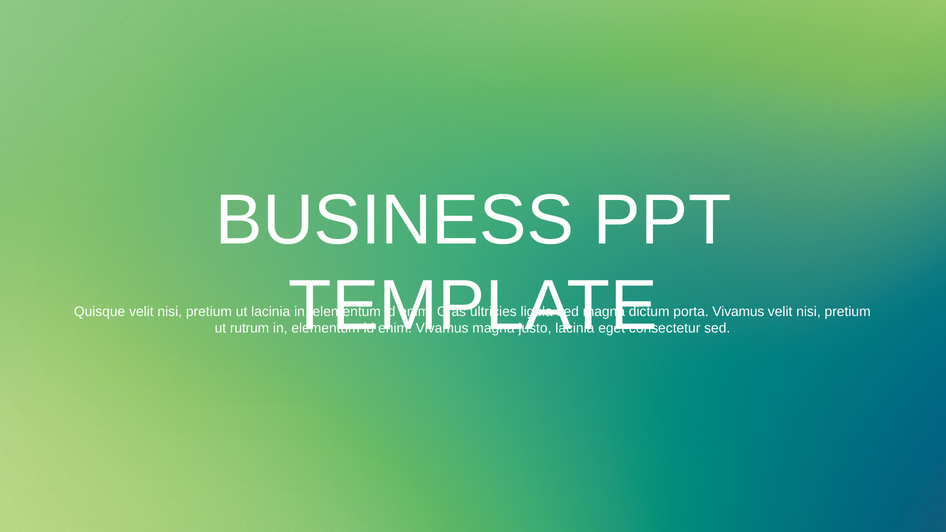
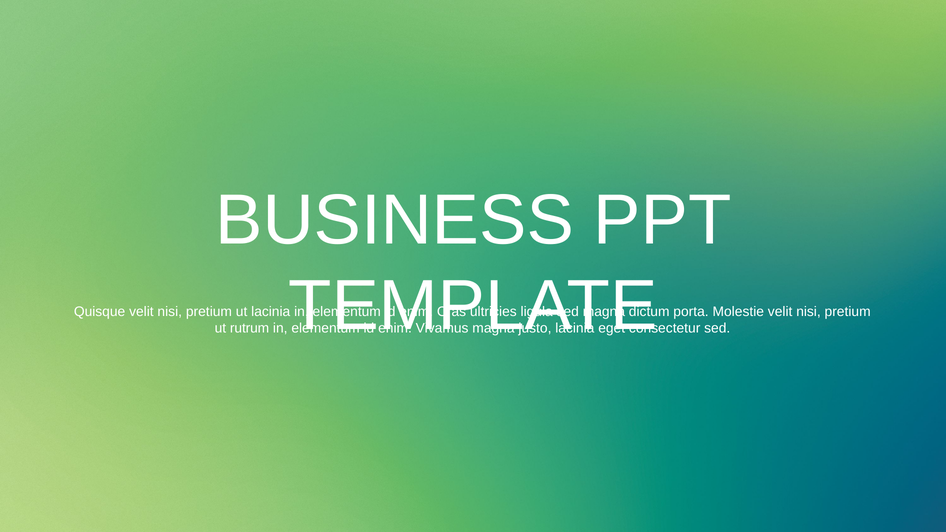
porta Vivamus: Vivamus -> Molestie
